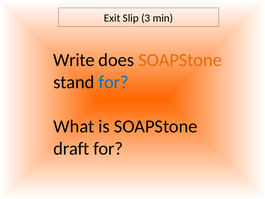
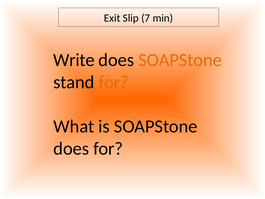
3: 3 -> 7
for at (114, 82) colour: blue -> orange
draft at (71, 148): draft -> does
